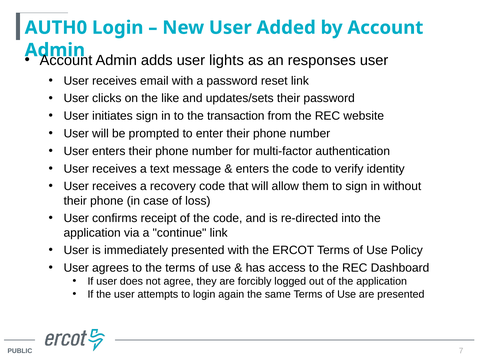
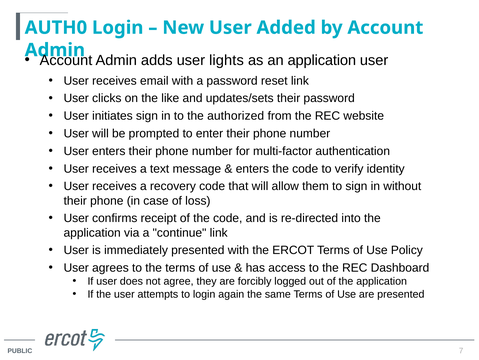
an responses: responses -> application
transaction: transaction -> authorized
